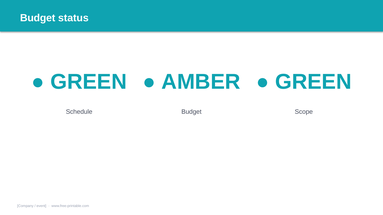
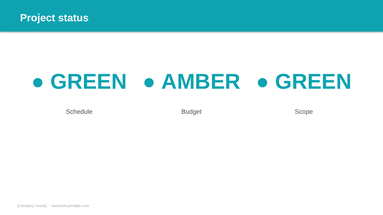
Budget at (38, 18): Budget -> Project
